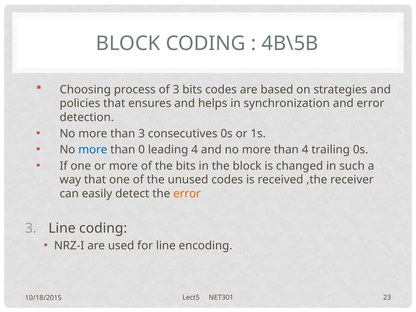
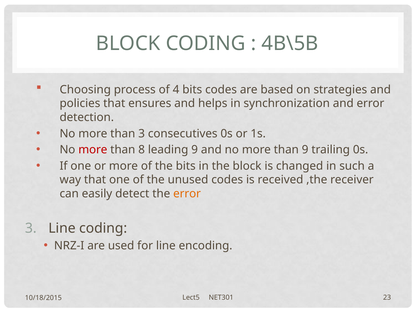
of 3: 3 -> 4
more at (93, 150) colour: blue -> red
0: 0 -> 8
leading 4: 4 -> 9
than 4: 4 -> 9
